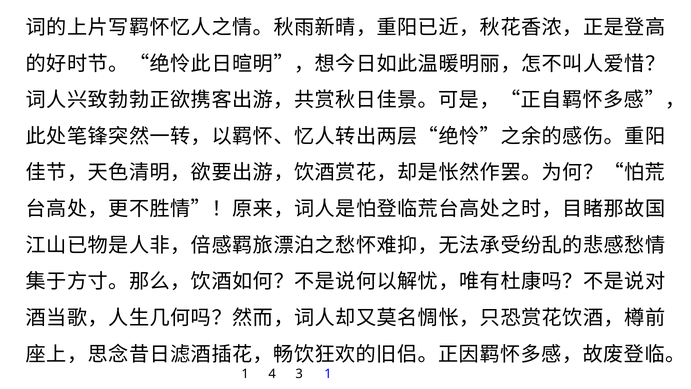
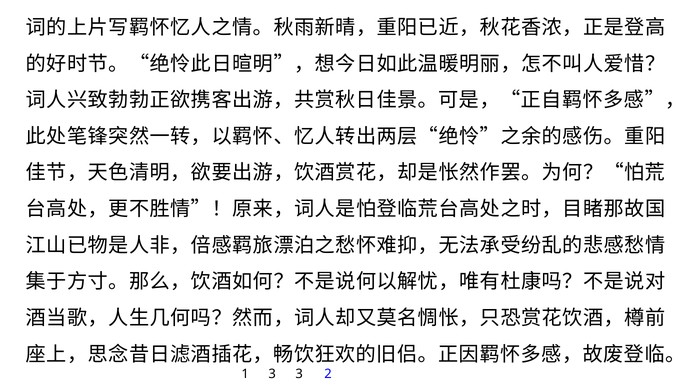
1 4: 4 -> 3
3 1: 1 -> 2
